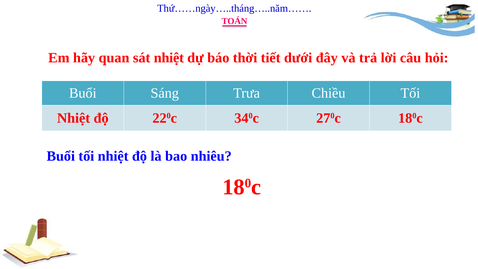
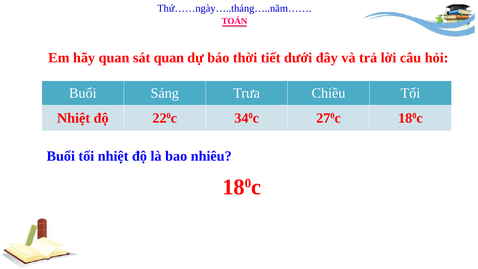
sát nhiệt: nhiệt -> quan
